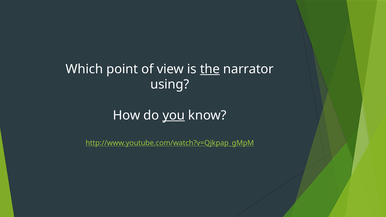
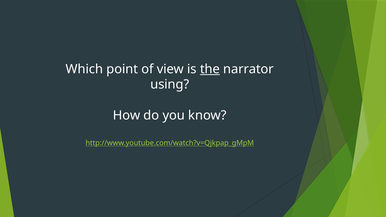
you underline: present -> none
